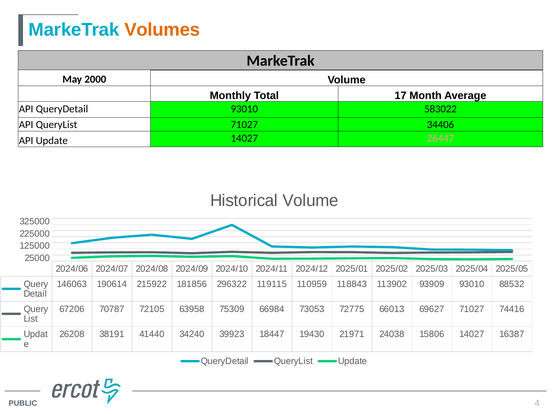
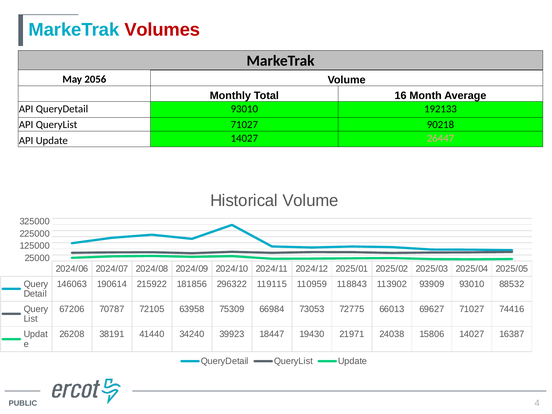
Volumes colour: orange -> red
2000: 2000 -> 2056
17: 17 -> 16
583022: 583022 -> 192133
34406: 34406 -> 90218
